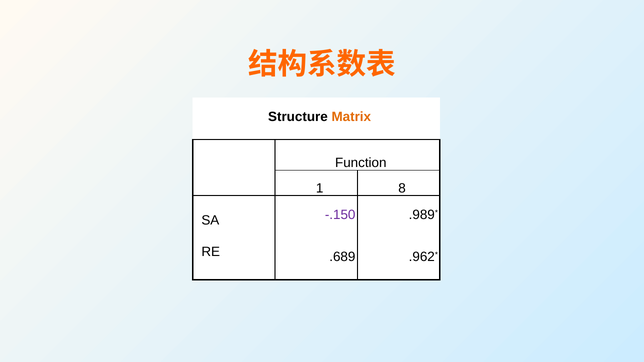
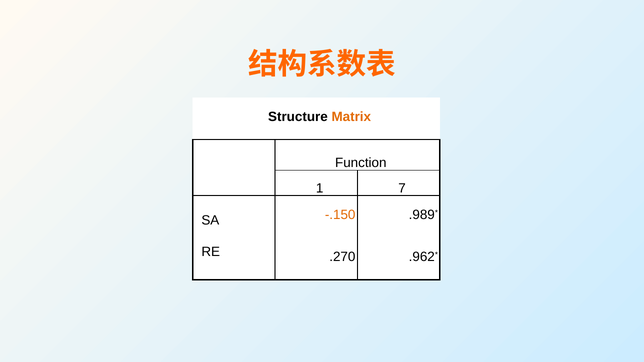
8: 8 -> 7
-.150 colour: purple -> orange
.689: .689 -> .270
